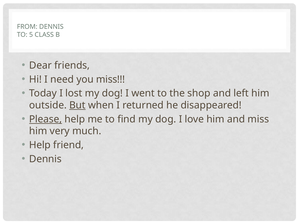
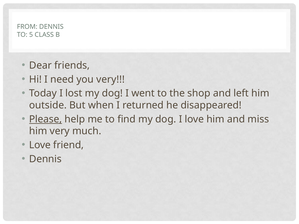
you miss: miss -> very
But underline: present -> none
Help at (40, 145): Help -> Love
